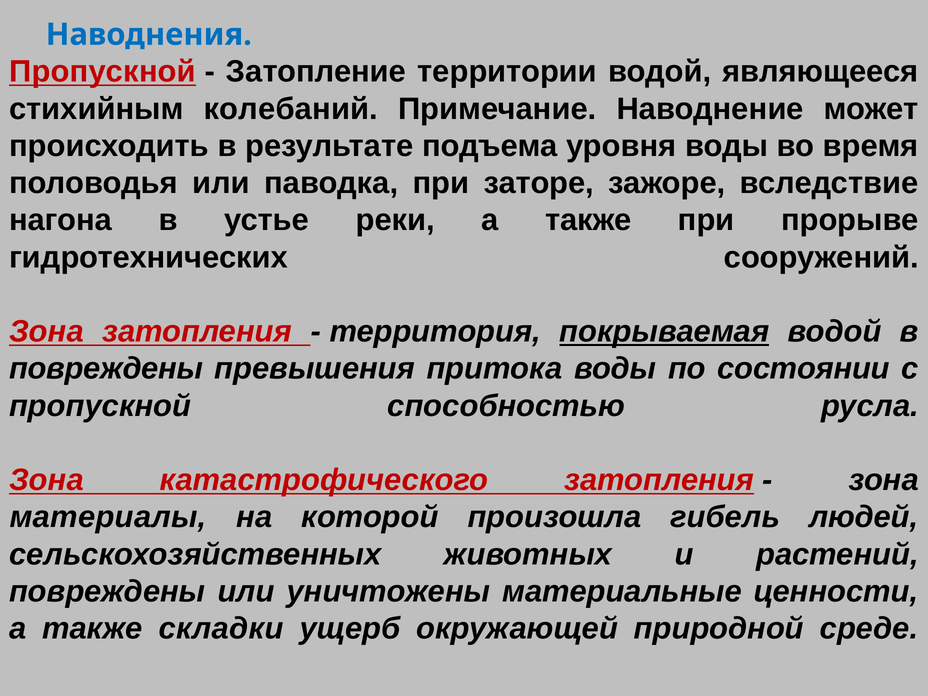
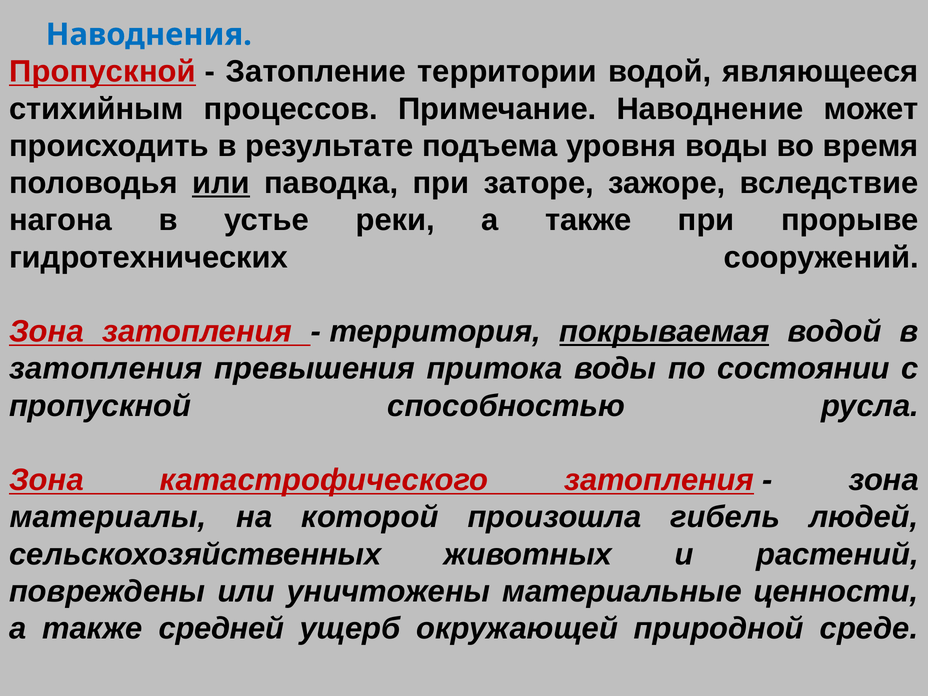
колебаний: колебаний -> процессов
или at (221, 183) underline: none -> present
повреждены at (106, 369): повреждены -> затопления
складки: складки -> средней
